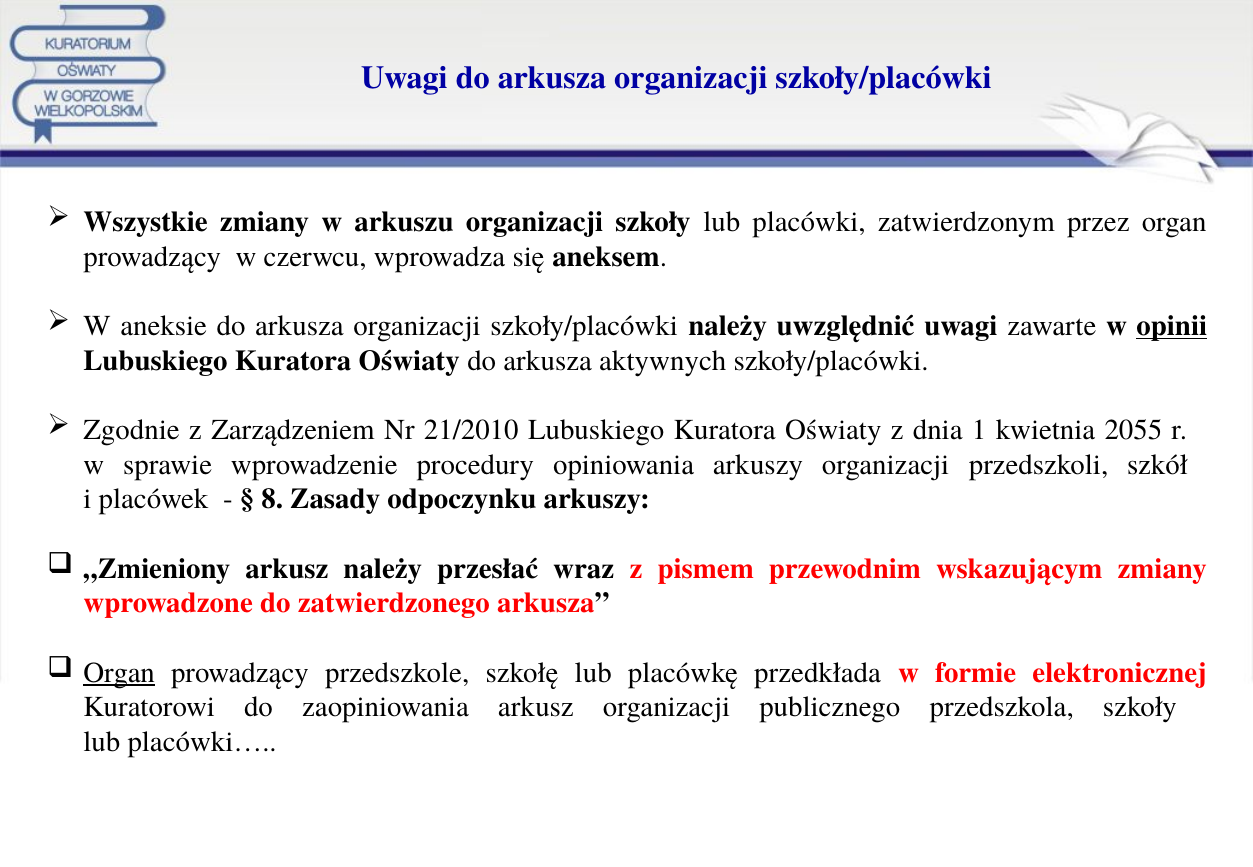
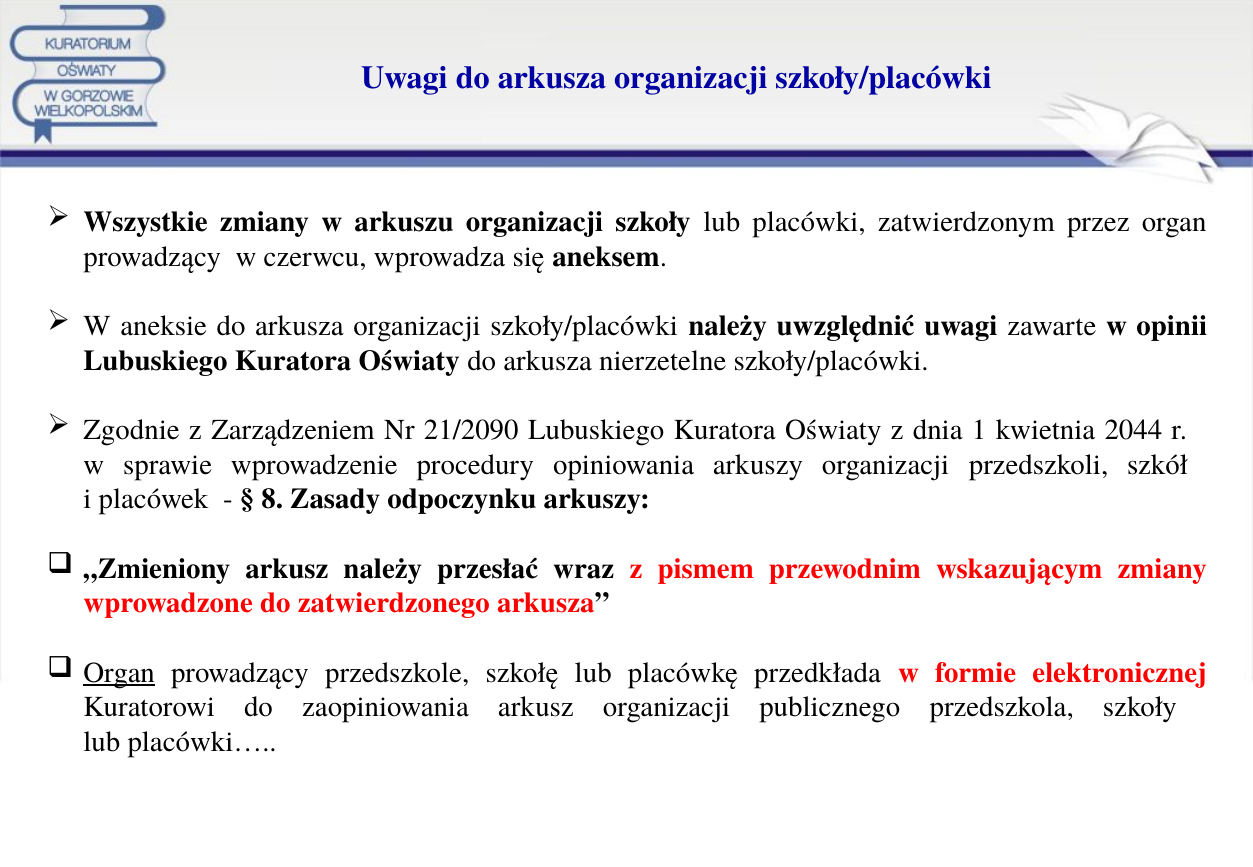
opinii underline: present -> none
aktywnych: aktywnych -> nierzetelne
21/2010: 21/2010 -> 21/2090
2055: 2055 -> 2044
